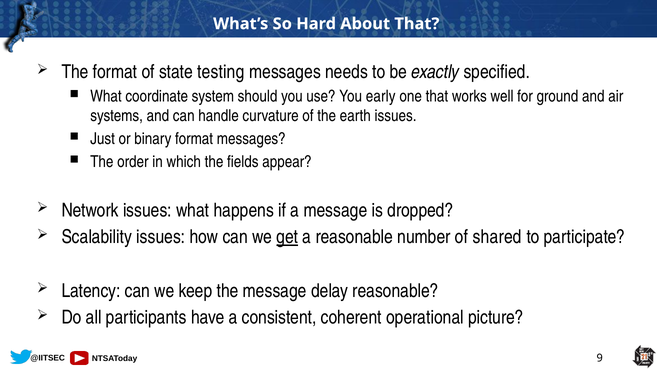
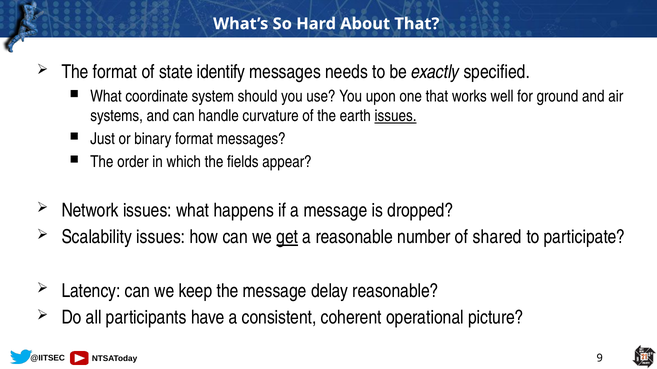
testing: testing -> identify
early: early -> upon
issues at (396, 116) underline: none -> present
